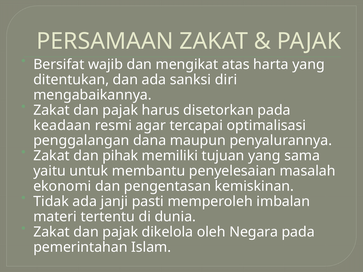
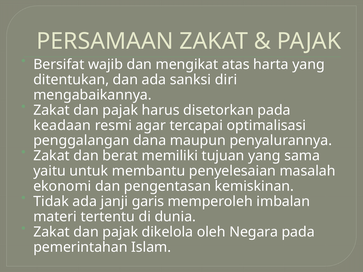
pihak: pihak -> berat
pasti: pasti -> garis
